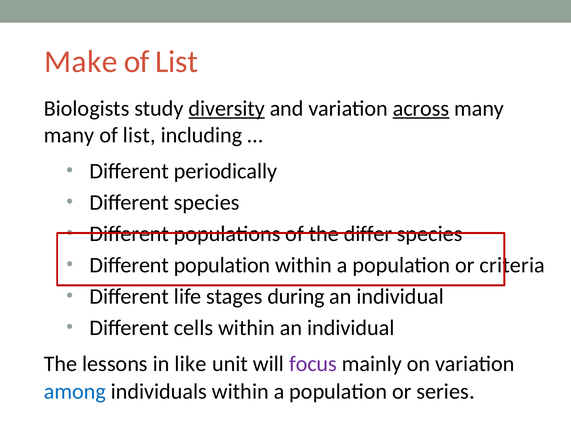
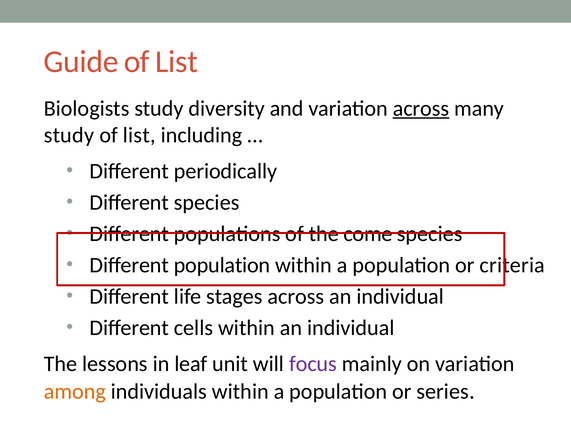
Make: Make -> Guide
diversity underline: present -> none
many at (69, 135): many -> study
differ: differ -> come
stages during: during -> across
like: like -> leaf
among colour: blue -> orange
